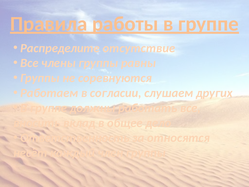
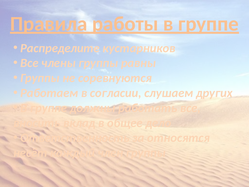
отсутствие: отсутствие -> кустарников
